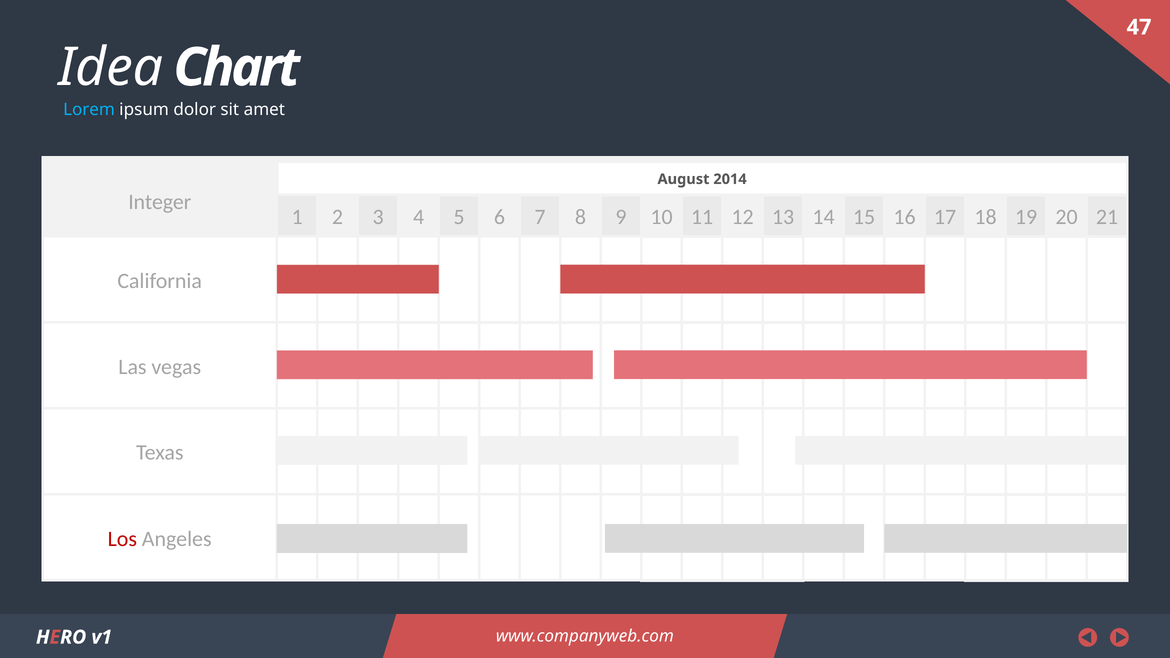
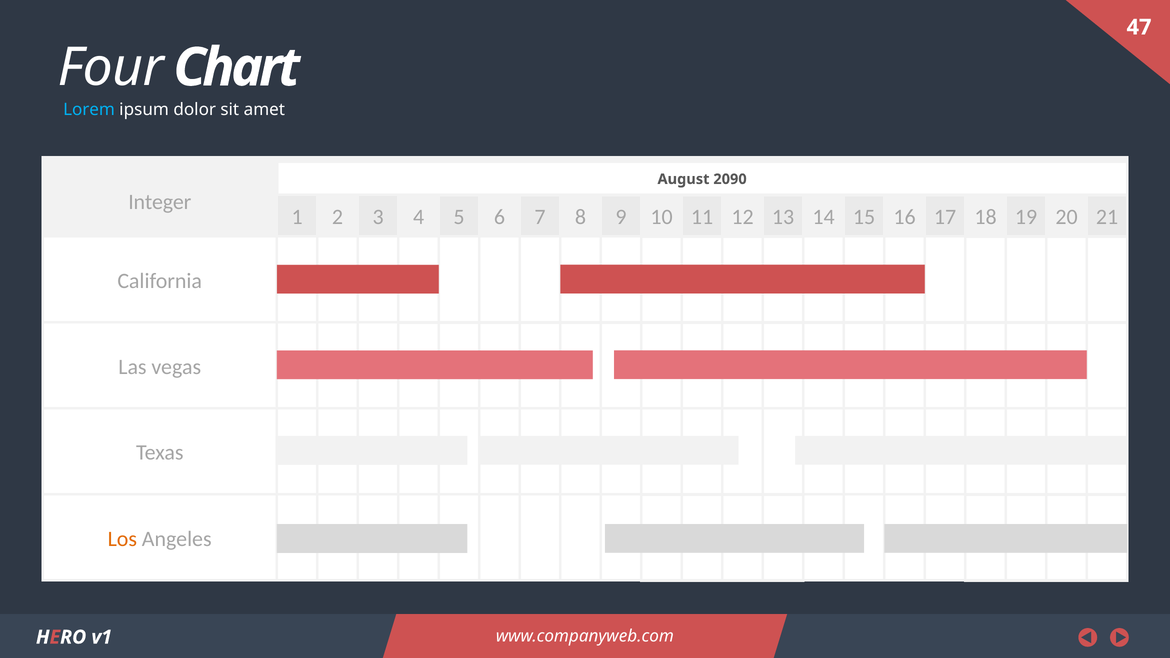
Idea: Idea -> Four
2014: 2014 -> 2090
Los colour: red -> orange
